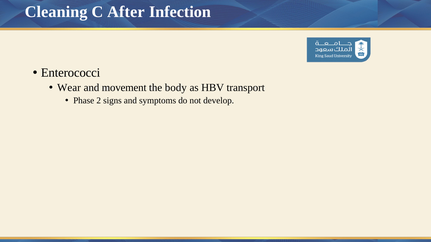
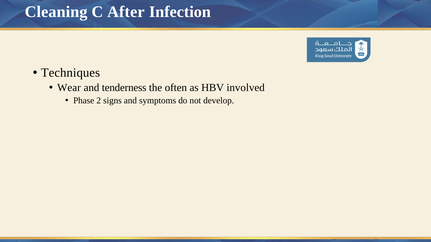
Enterococci: Enterococci -> Techniques
movement: movement -> tenderness
body: body -> often
transport: transport -> involved
